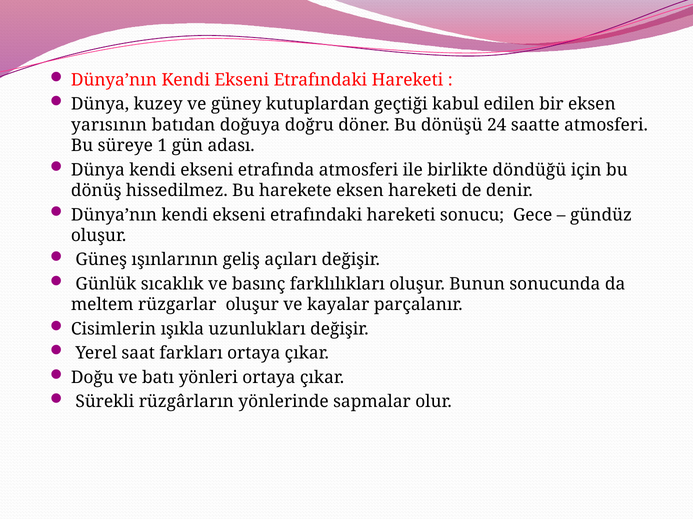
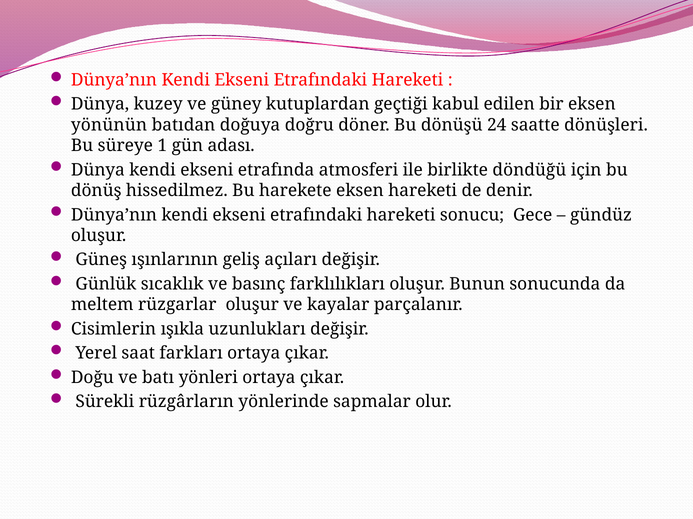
yarısının: yarısının -> yönünün
saatte atmosferi: atmosferi -> dönüşleri
